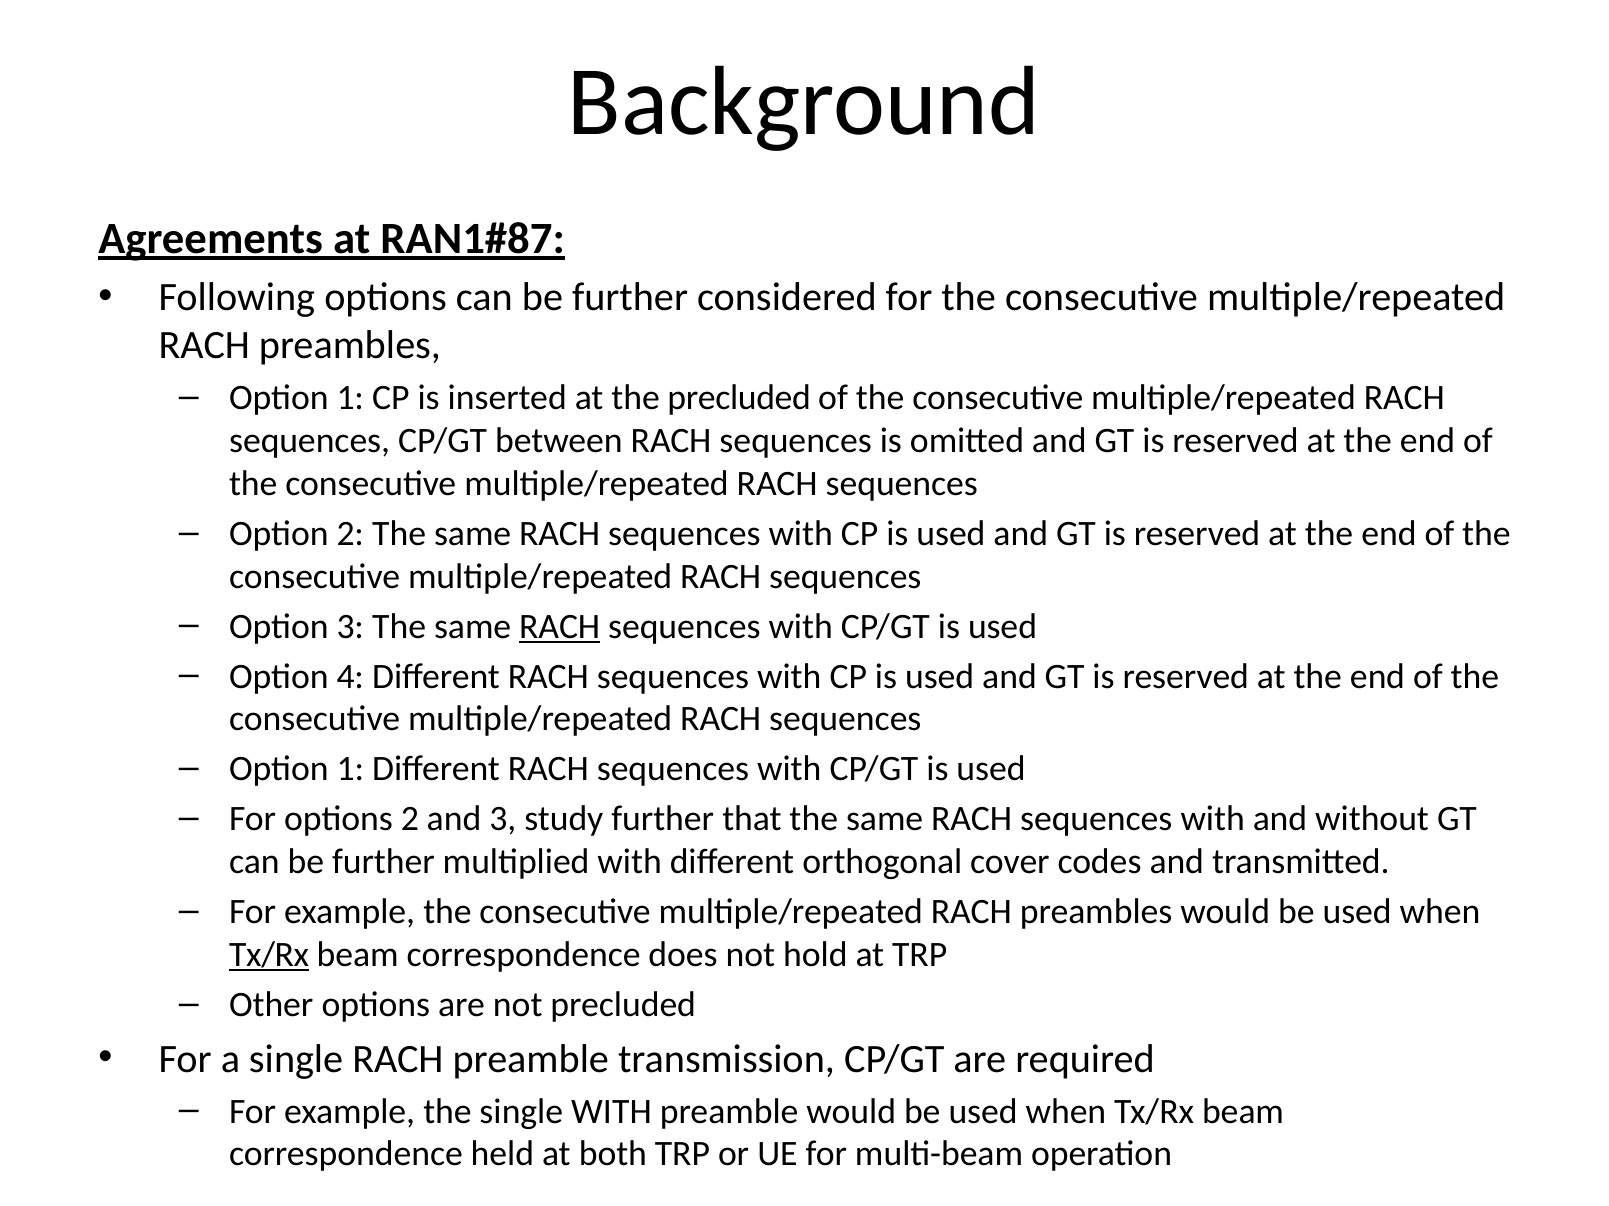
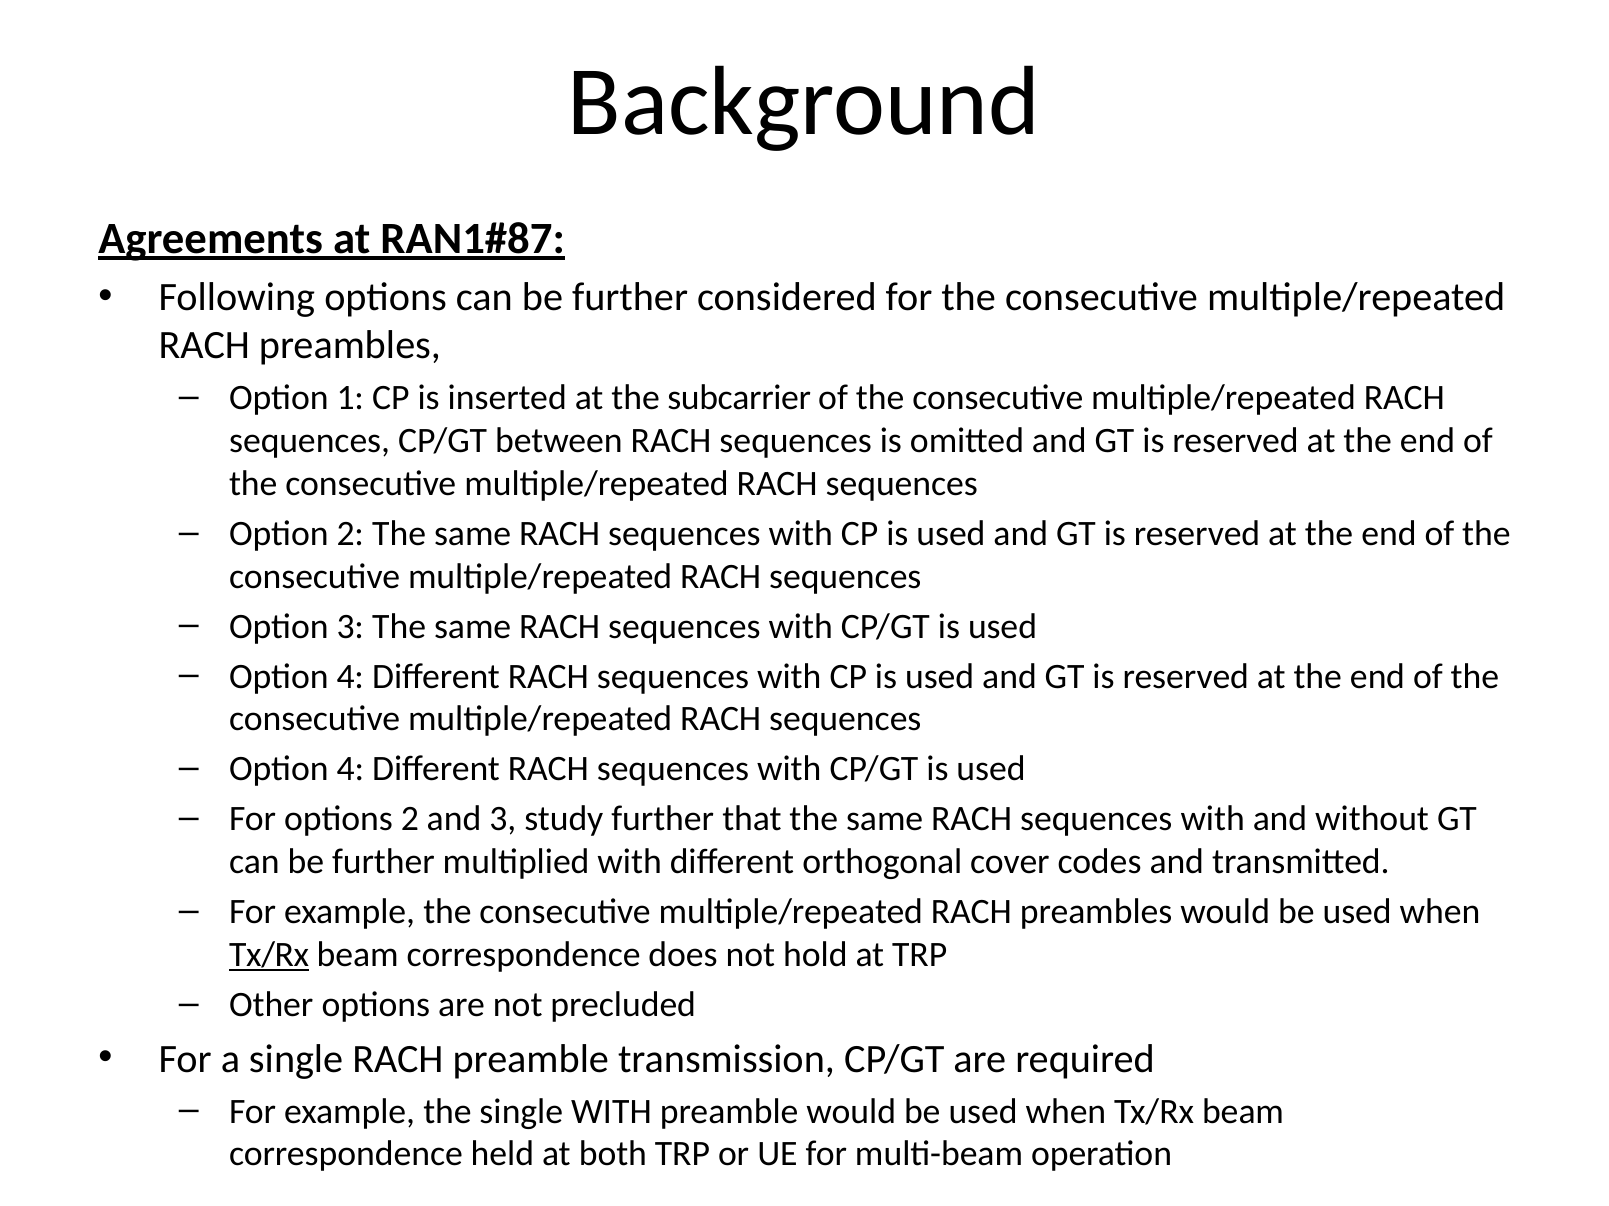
the precluded: precluded -> subcarrier
RACH at (560, 627) underline: present -> none
1 at (350, 770): 1 -> 4
